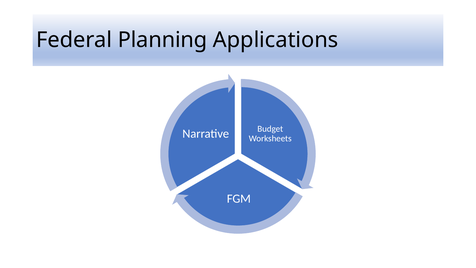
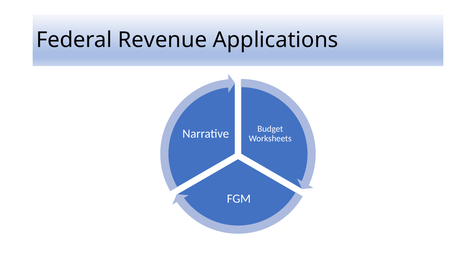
Planning: Planning -> Revenue
